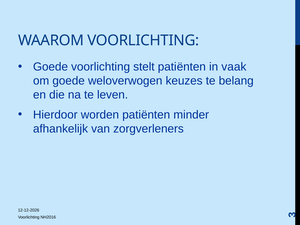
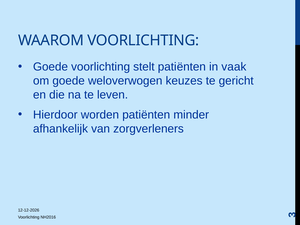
belang: belang -> gericht
